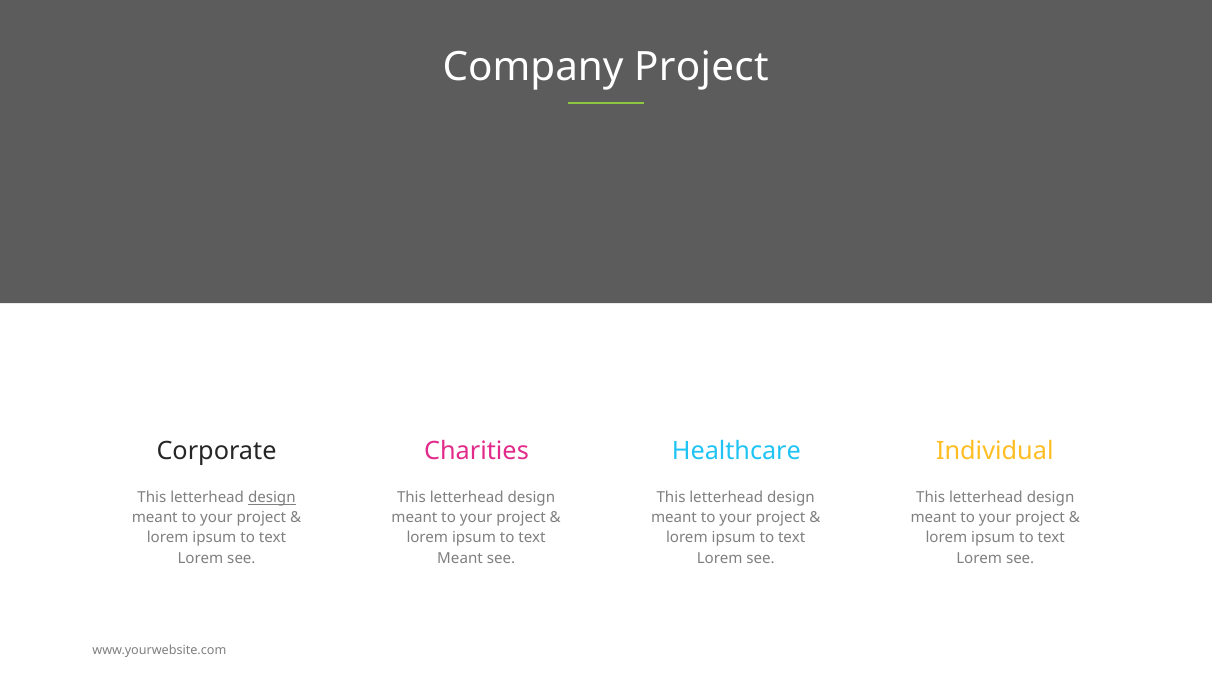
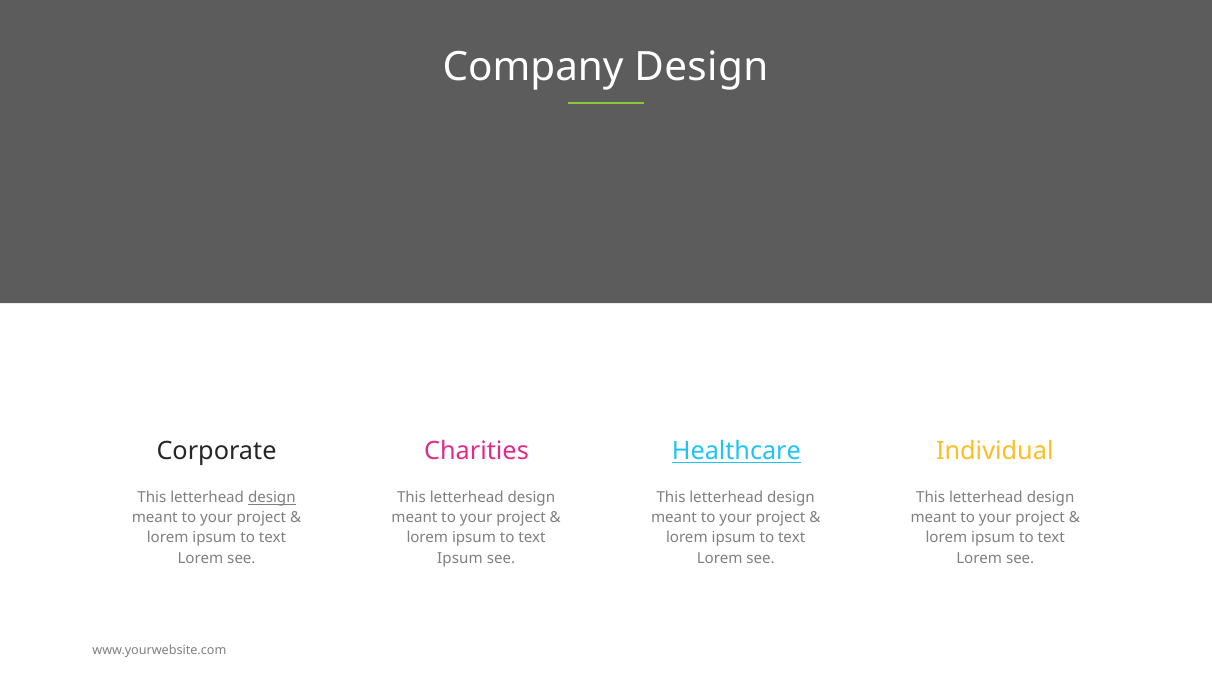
Company Project: Project -> Design
Healthcare underline: none -> present
Meant at (460, 558): Meant -> Ipsum
